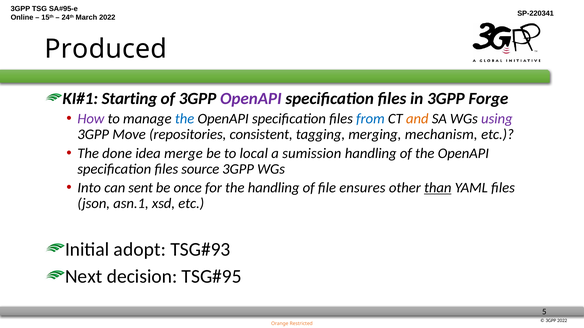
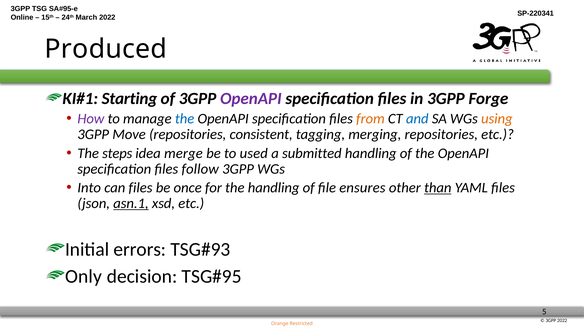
from colour: blue -> orange
and colour: orange -> blue
using colour: purple -> orange
merging mechanism: mechanism -> repositories
done: done -> steps
local: local -> used
sumission: sumission -> submitted
source: source -> follow
can sent: sent -> files
asn.1 underline: none -> present
adopt: adopt -> errors
Next: Next -> Only
